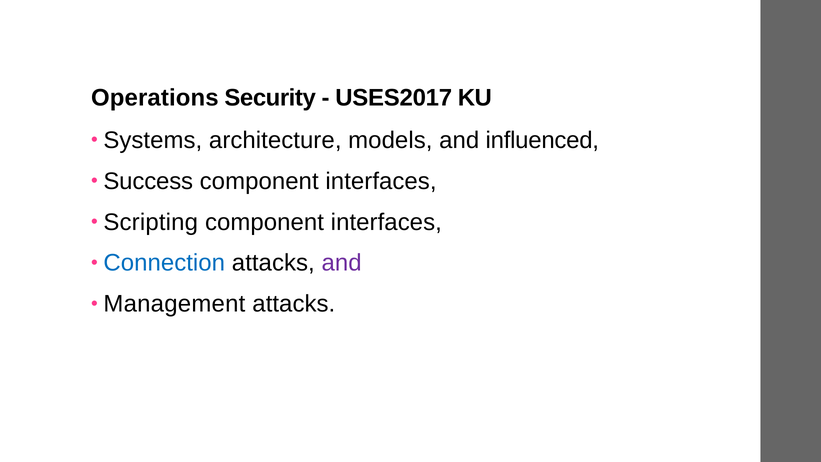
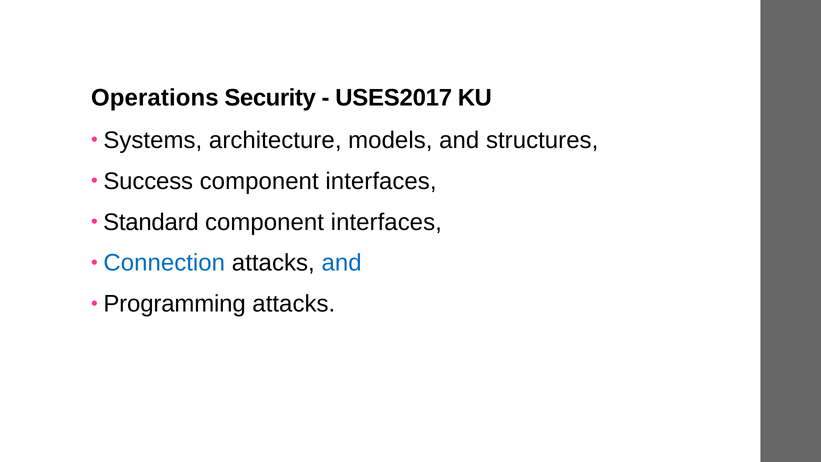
influenced: influenced -> structures
Scripting: Scripting -> Standard
and at (342, 263) colour: purple -> blue
Management: Management -> Programming
